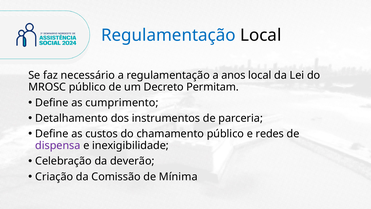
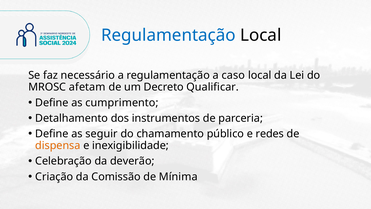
anos: anos -> caso
MROSC público: público -> afetam
Permitam: Permitam -> Qualificar
custos: custos -> seguir
dispensa colour: purple -> orange
